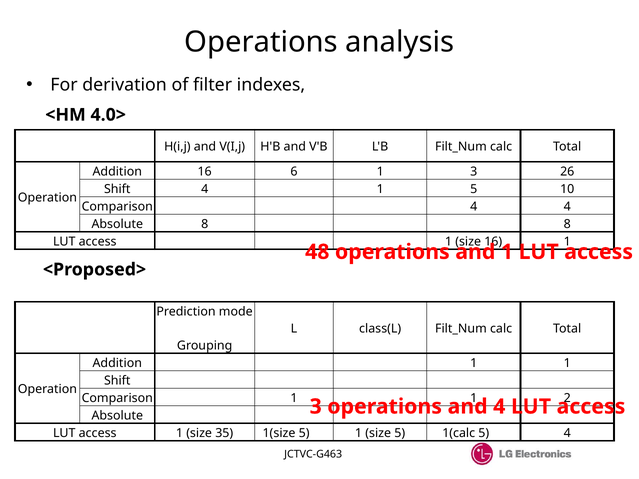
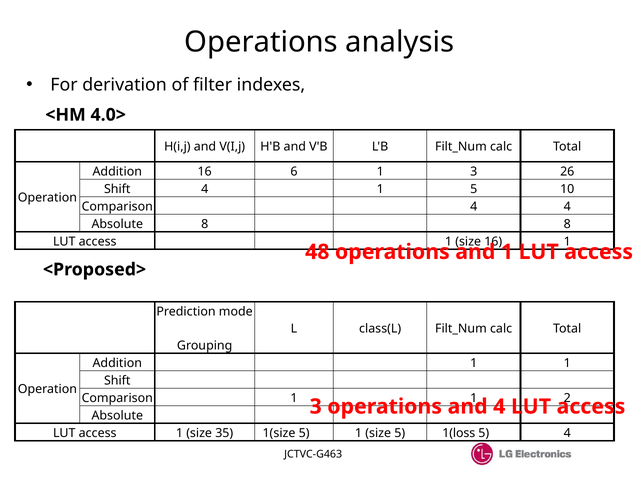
1(calc: 1(calc -> 1(loss
